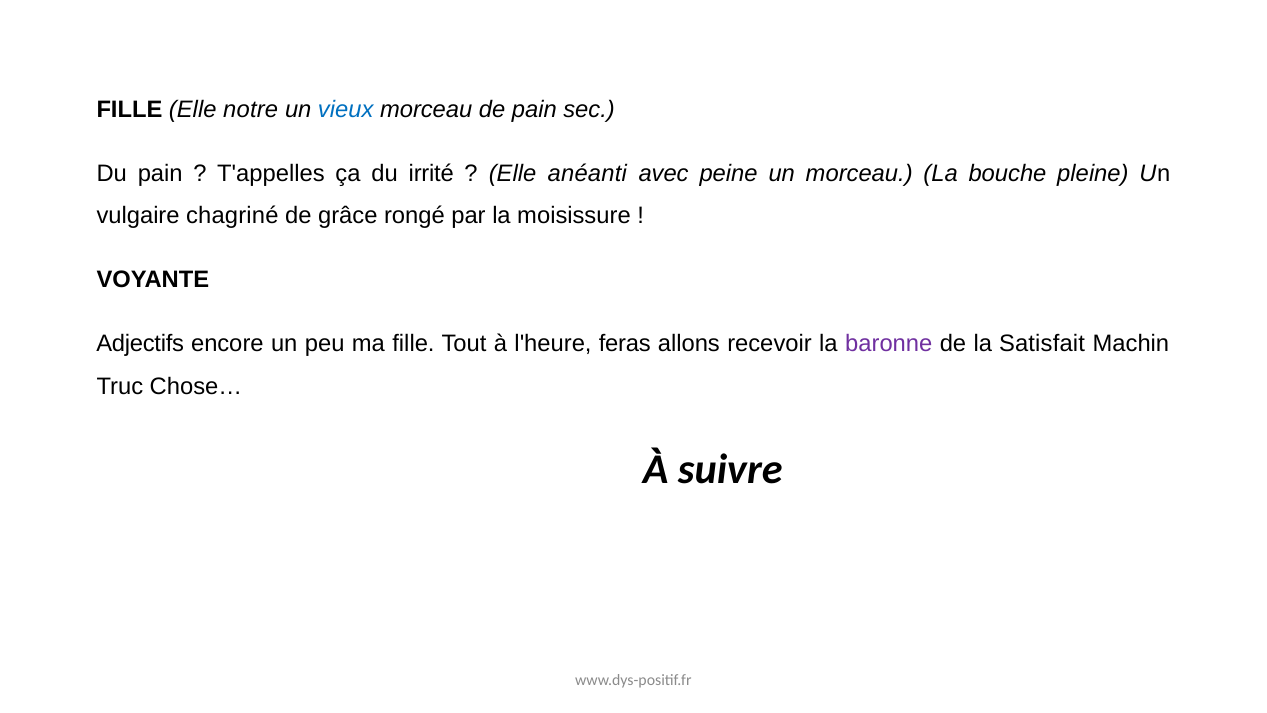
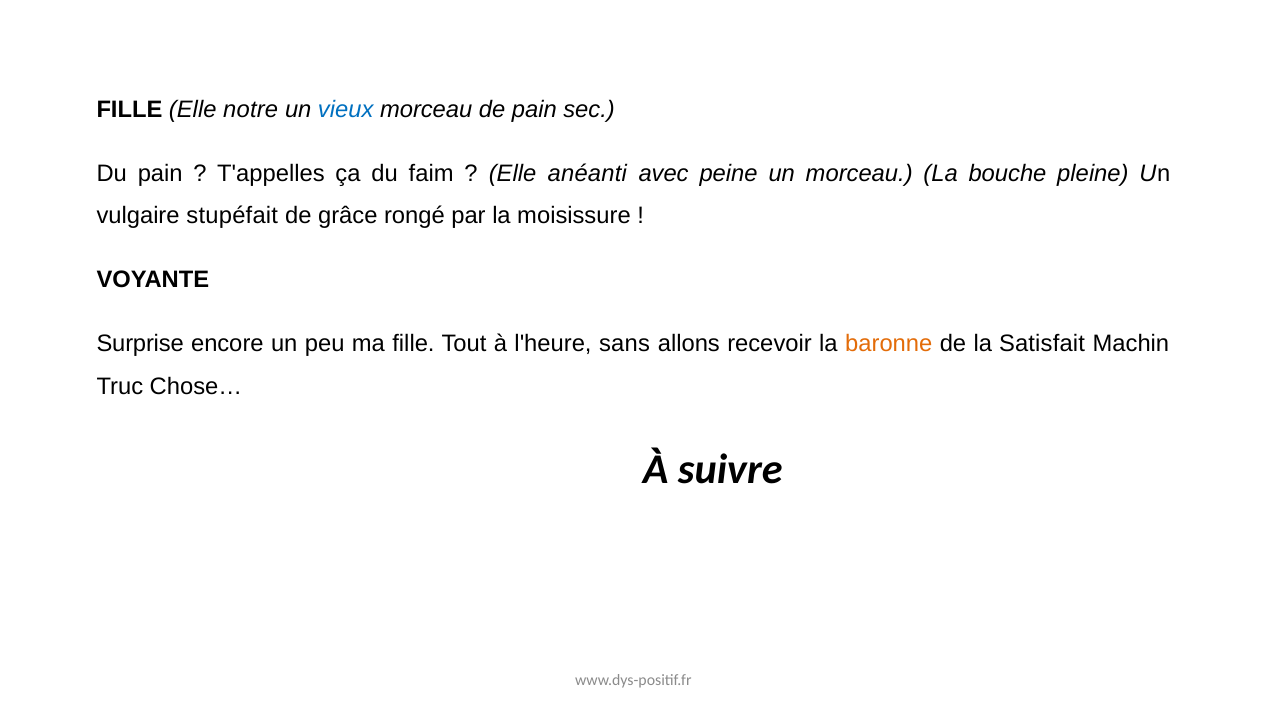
irrité: irrité -> faim
chagriné: chagriné -> stupéfait
Adjectifs: Adjectifs -> Surprise
feras: feras -> sans
baronne colour: purple -> orange
